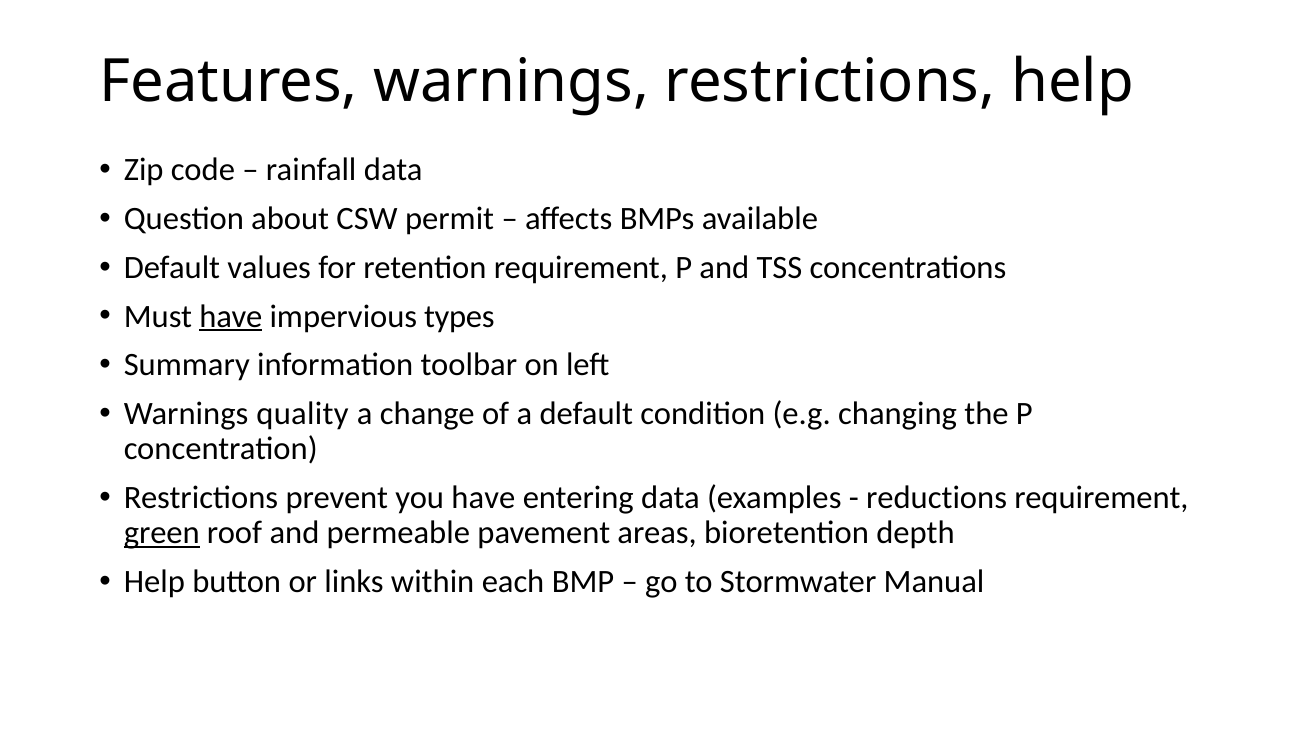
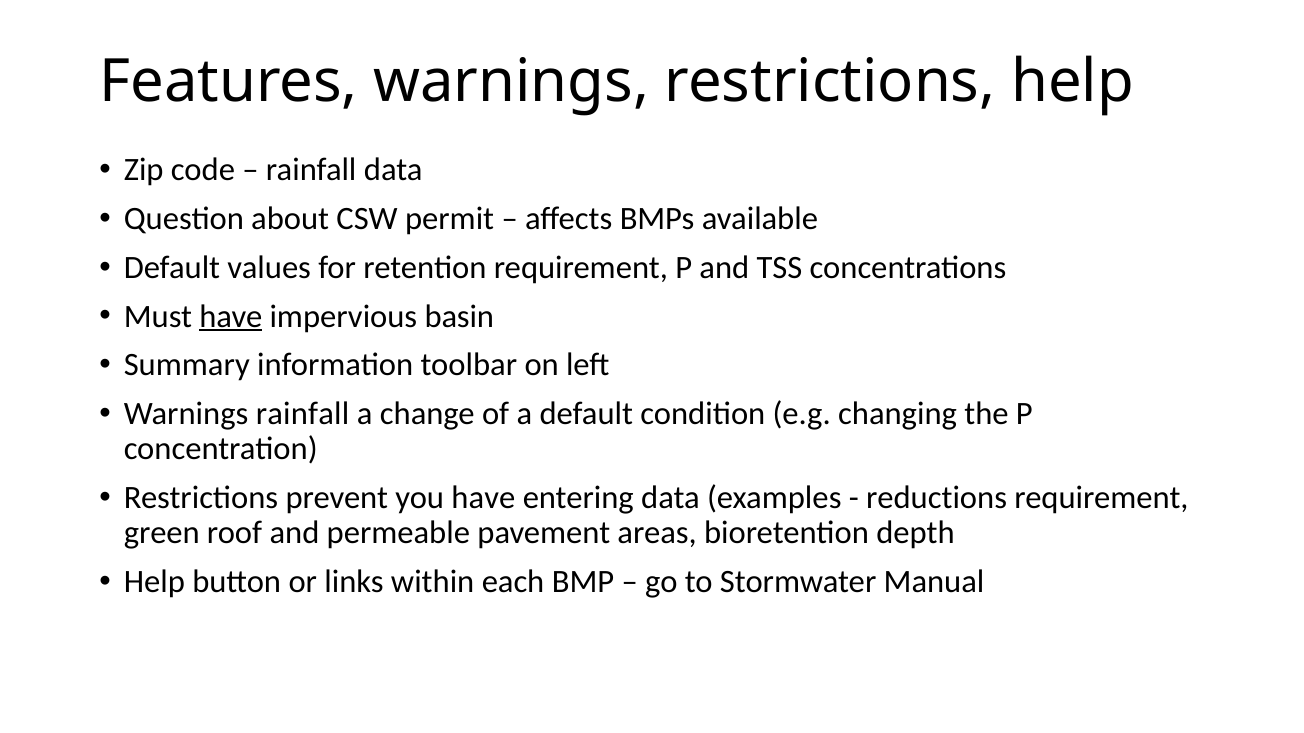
types: types -> basin
Warnings quality: quality -> rainfall
green underline: present -> none
